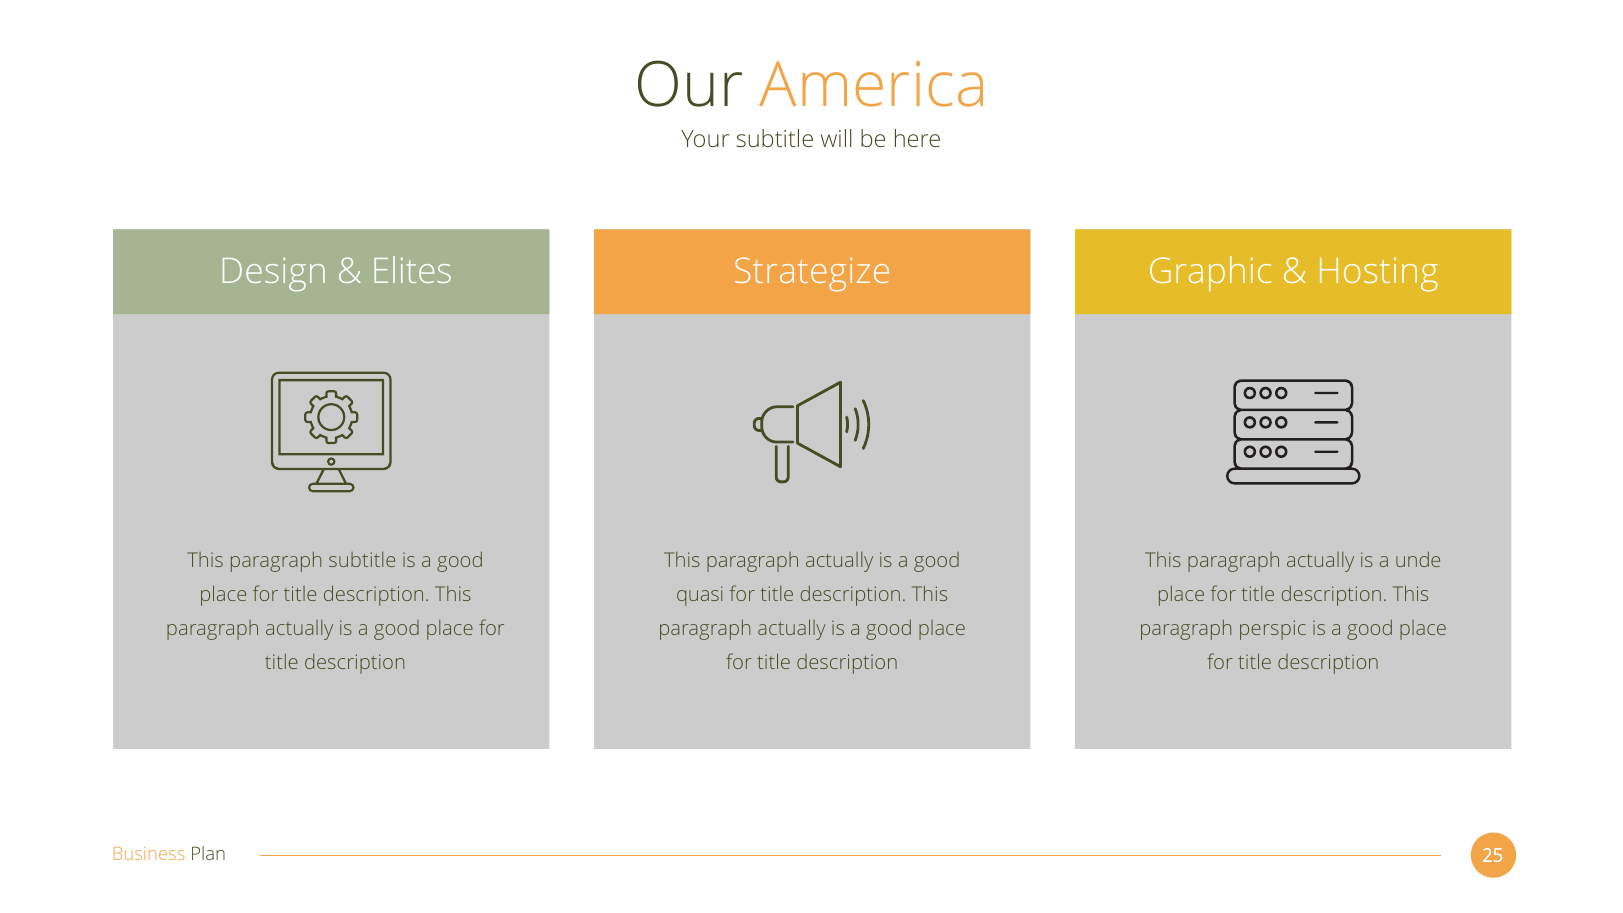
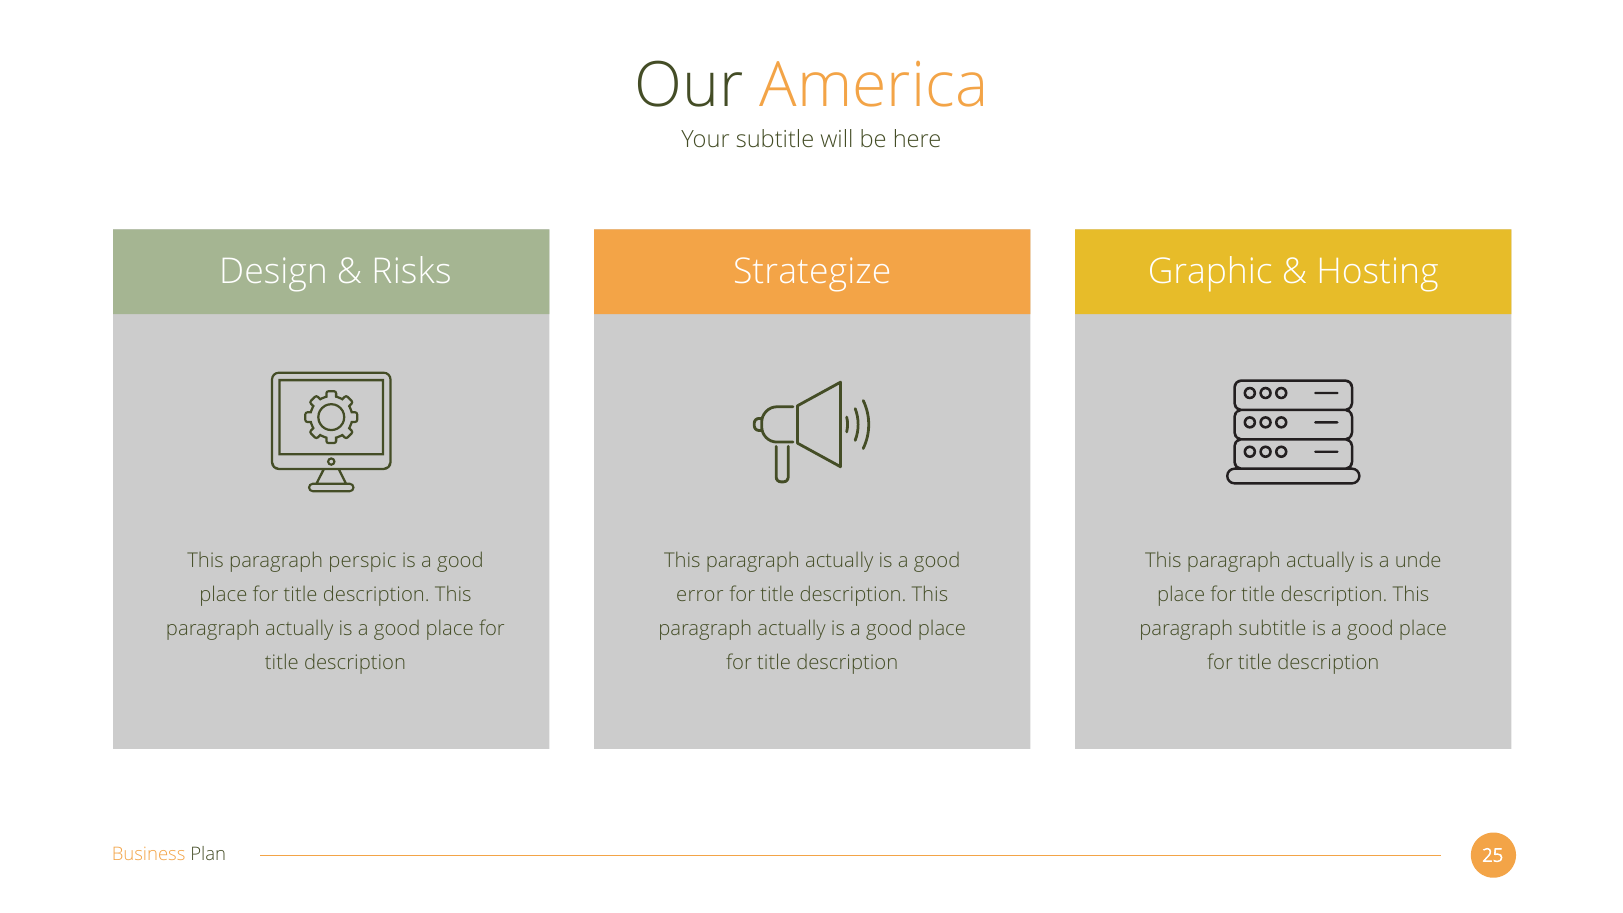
Elites: Elites -> Risks
paragraph subtitle: subtitle -> perspic
quasi: quasi -> error
paragraph perspic: perspic -> subtitle
